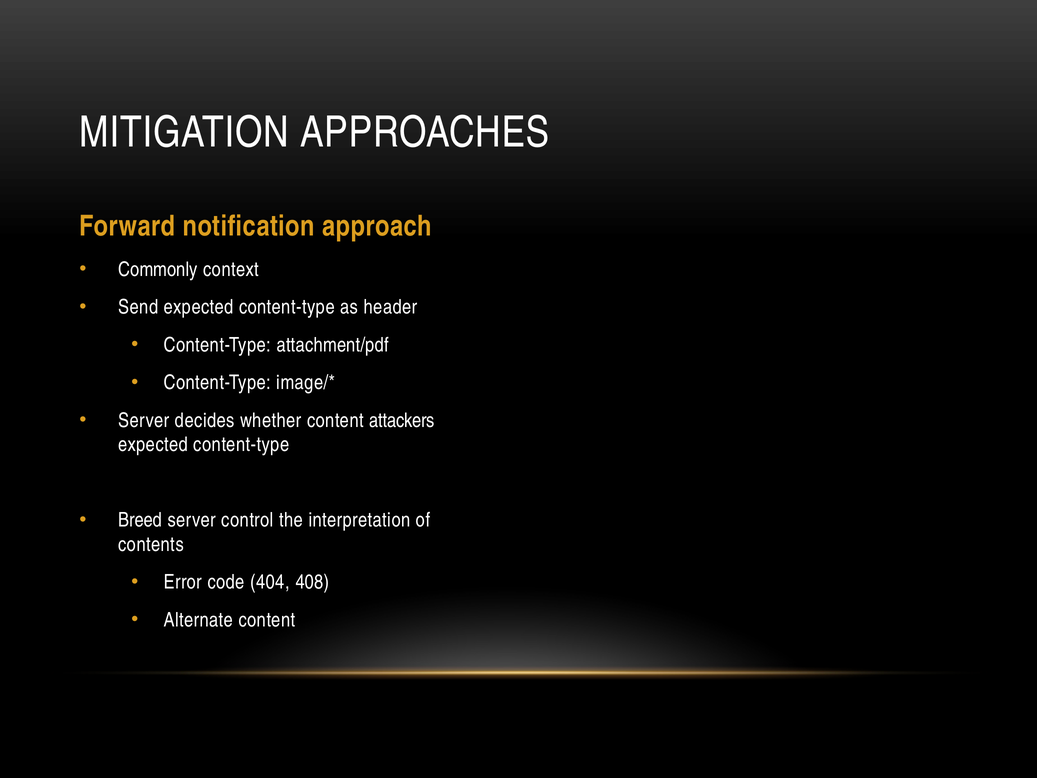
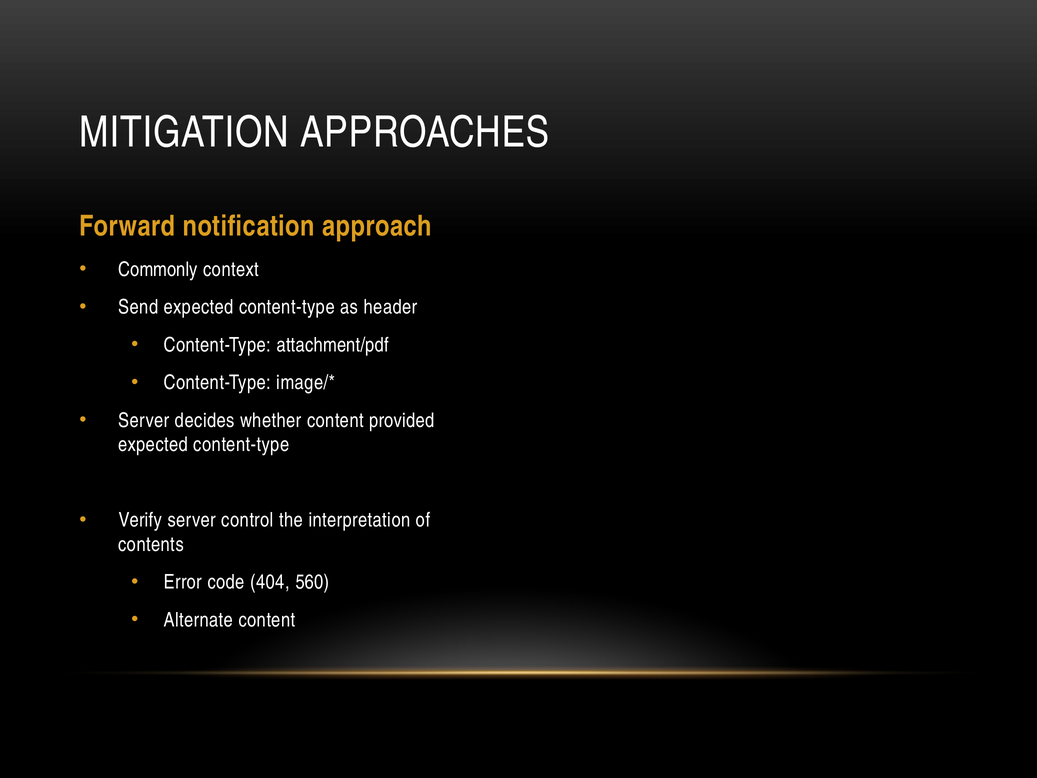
attackers: attackers -> provided
Breed: Breed -> Verify
408: 408 -> 560
